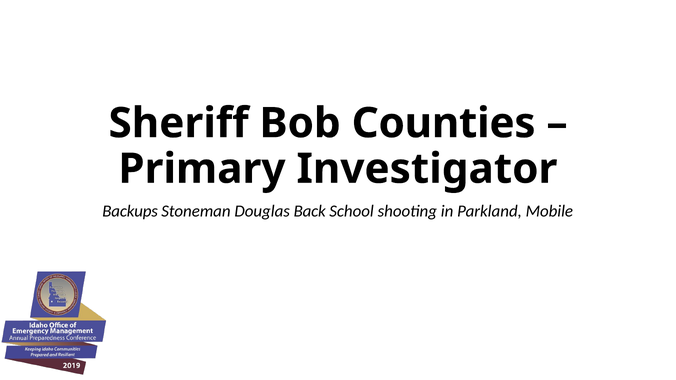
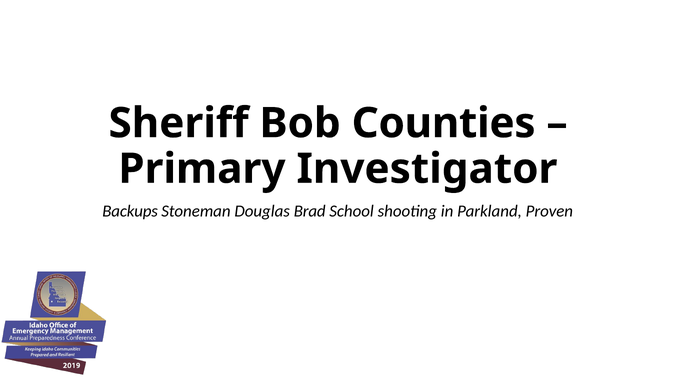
Back: Back -> Brad
Mobile: Mobile -> Proven
